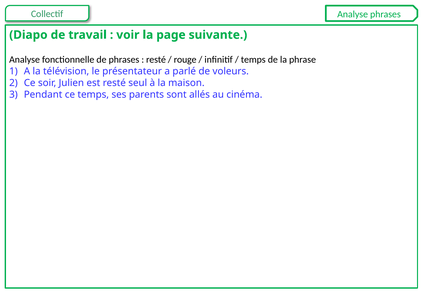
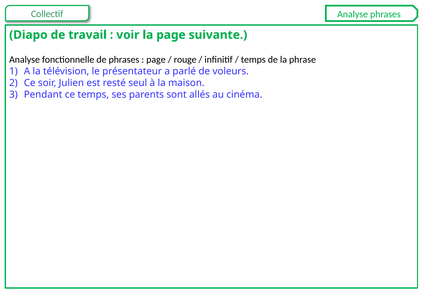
resté at (156, 59): resté -> page
